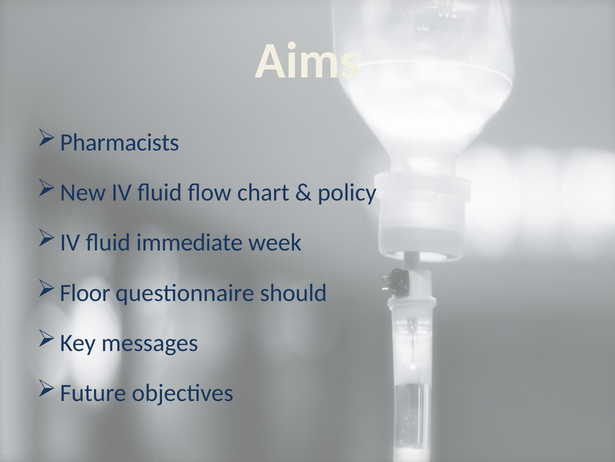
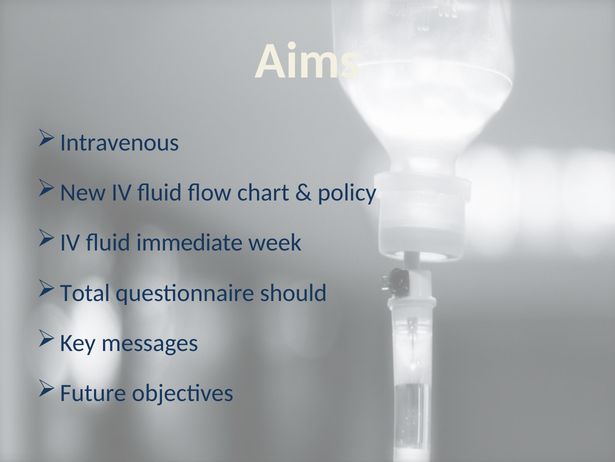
Pharmacists: Pharmacists -> Intravenous
Floor: Floor -> Total
